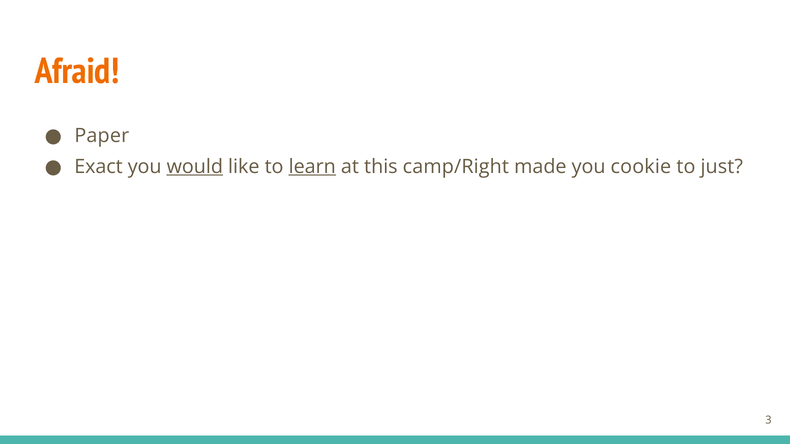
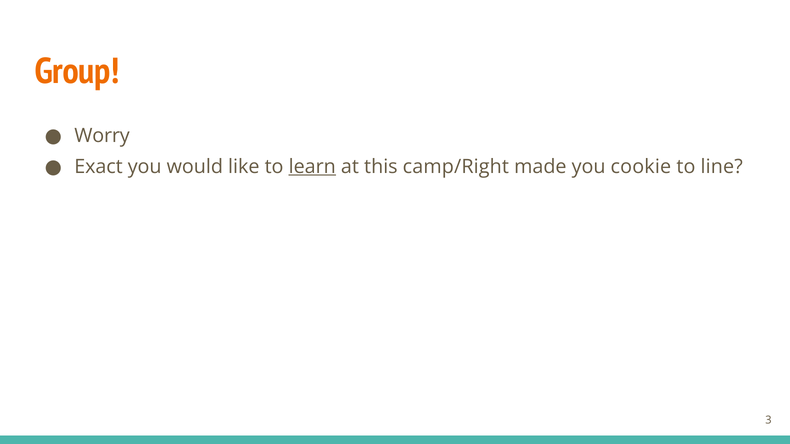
Afraid: Afraid -> Group
Paper: Paper -> Worry
would underline: present -> none
just: just -> line
